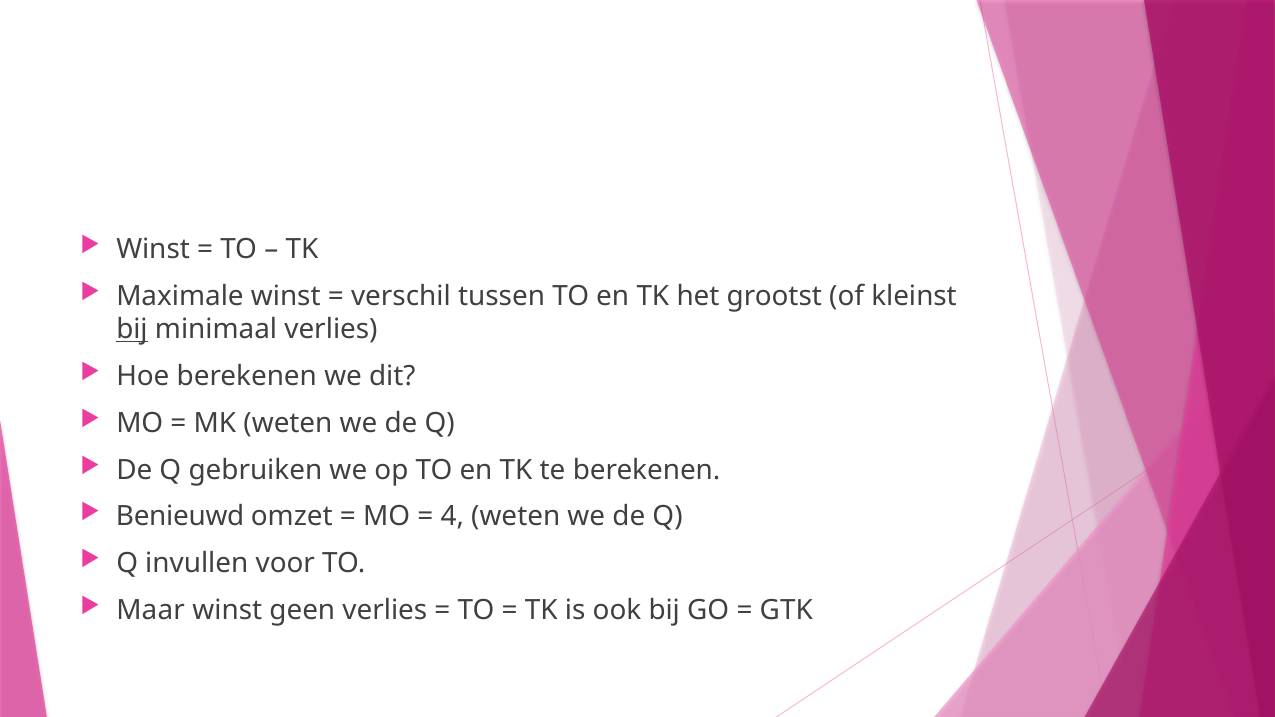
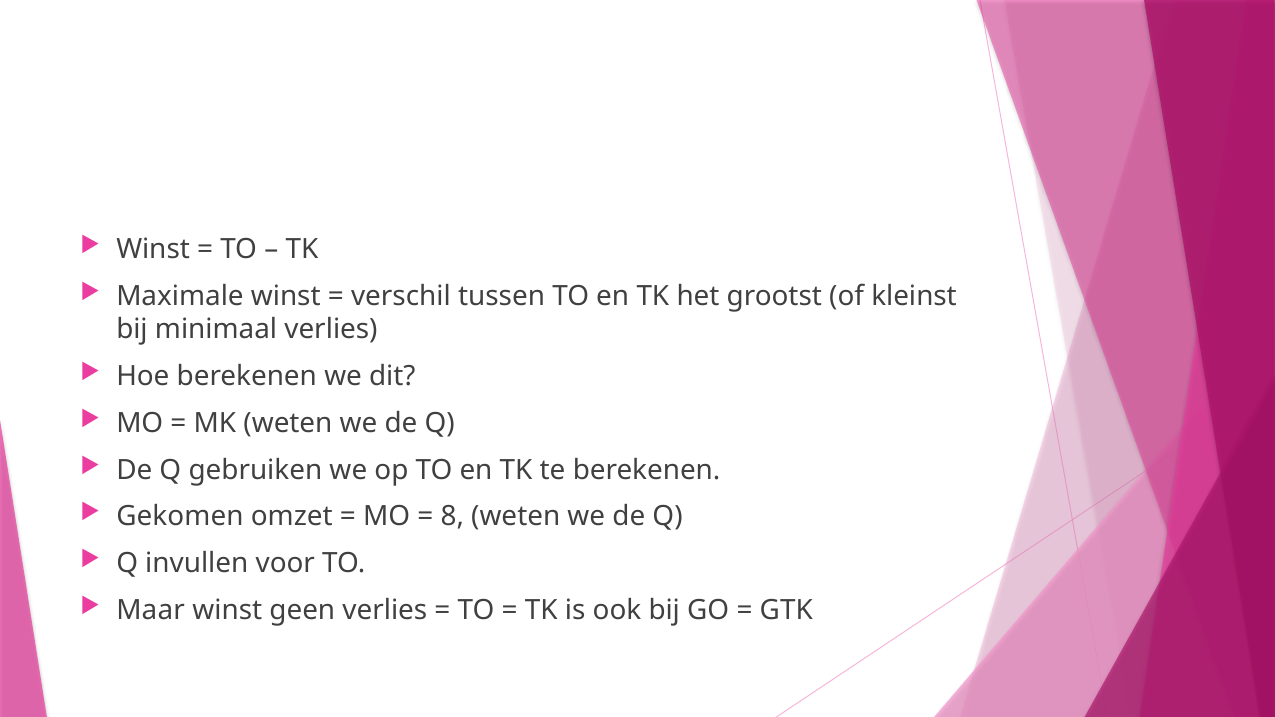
bij at (132, 330) underline: present -> none
Benieuwd: Benieuwd -> Gekomen
4: 4 -> 8
